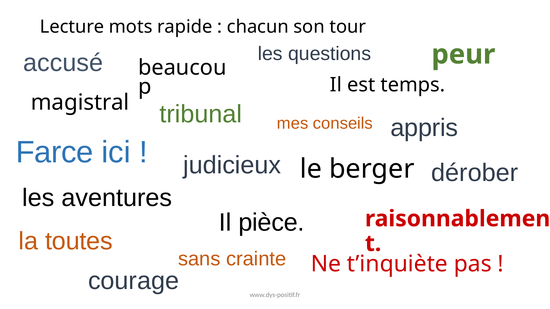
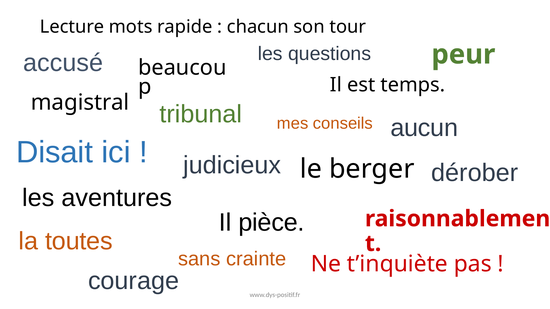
appris: appris -> aucun
Farce: Farce -> Disait
